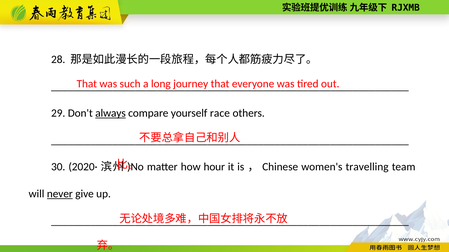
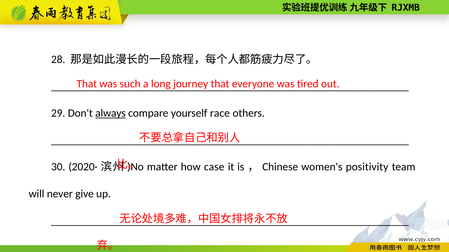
hour: hour -> case
travelling: travelling -> positivity
never underline: present -> none
